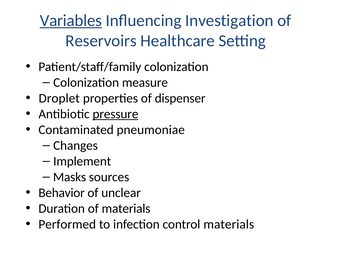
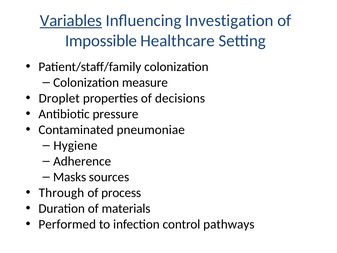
Reservoirs: Reservoirs -> Impossible
dispenser: dispenser -> decisions
pressure underline: present -> none
Changes: Changes -> Hygiene
Implement: Implement -> Adherence
Behavior: Behavior -> Through
unclear: unclear -> process
control materials: materials -> pathways
